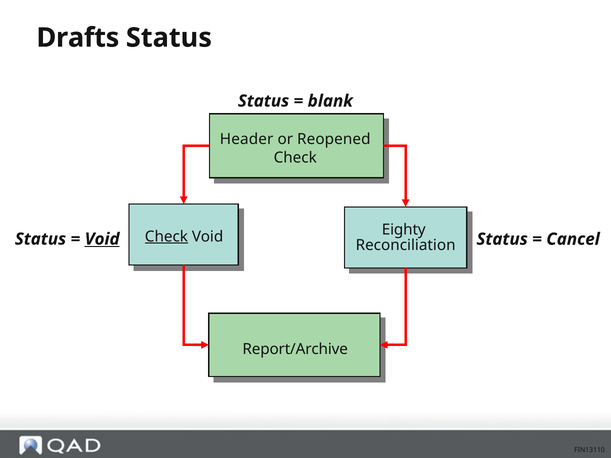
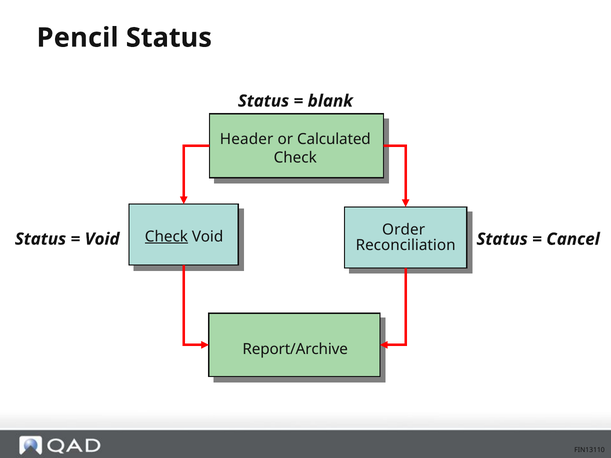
Drafts: Drafts -> Pencil
Reopened: Reopened -> Calculated
Eighty: Eighty -> Order
Void at (102, 239) underline: present -> none
